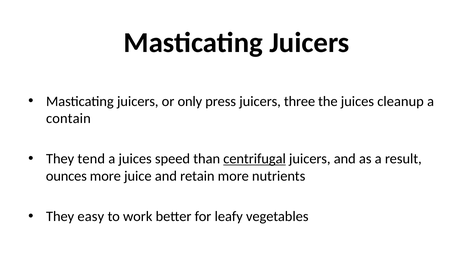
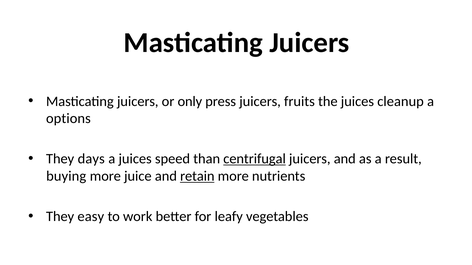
three: three -> fruits
contain: contain -> options
tend: tend -> days
ounces: ounces -> buying
retain underline: none -> present
